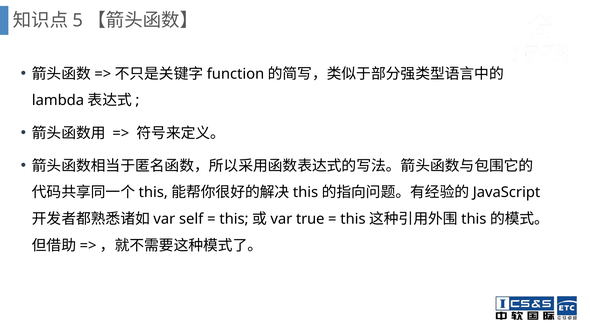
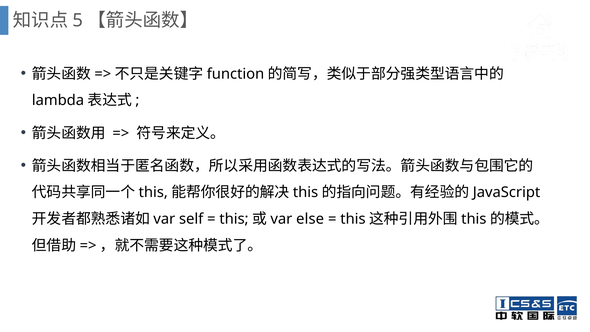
true: true -> else
